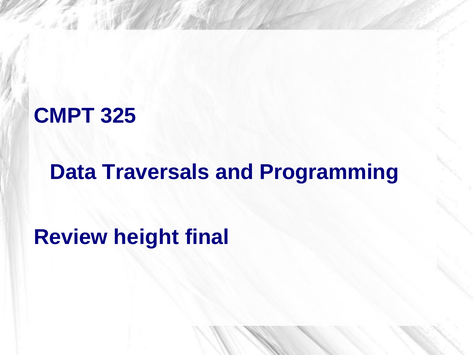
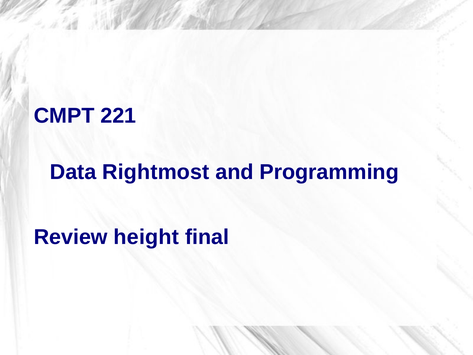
325: 325 -> 221
Traversals: Traversals -> Rightmost
